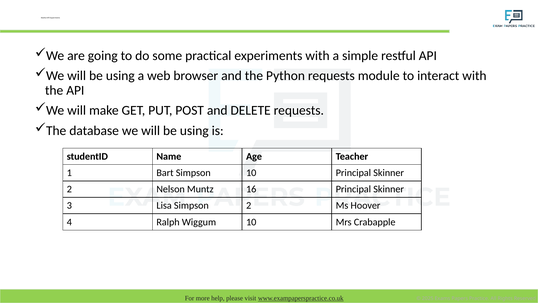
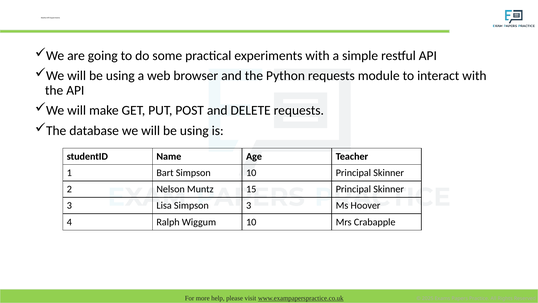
16: 16 -> 15
Simpson 2: 2 -> 3
